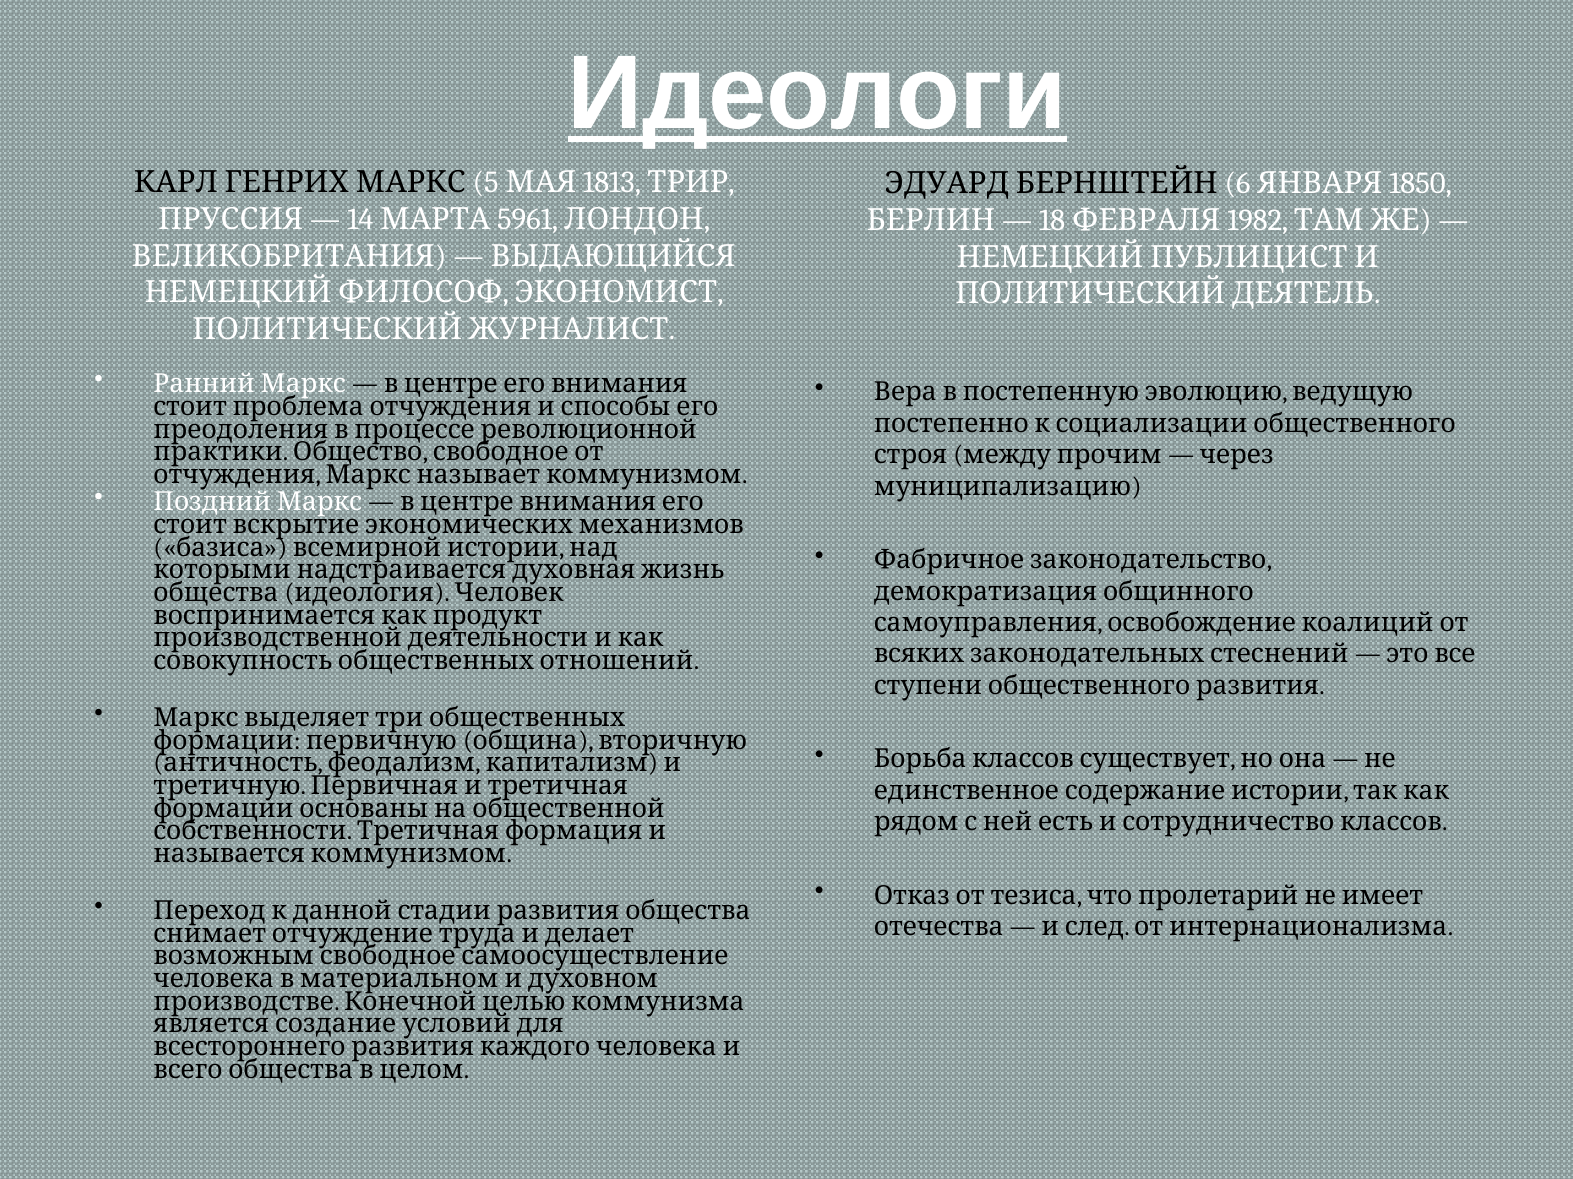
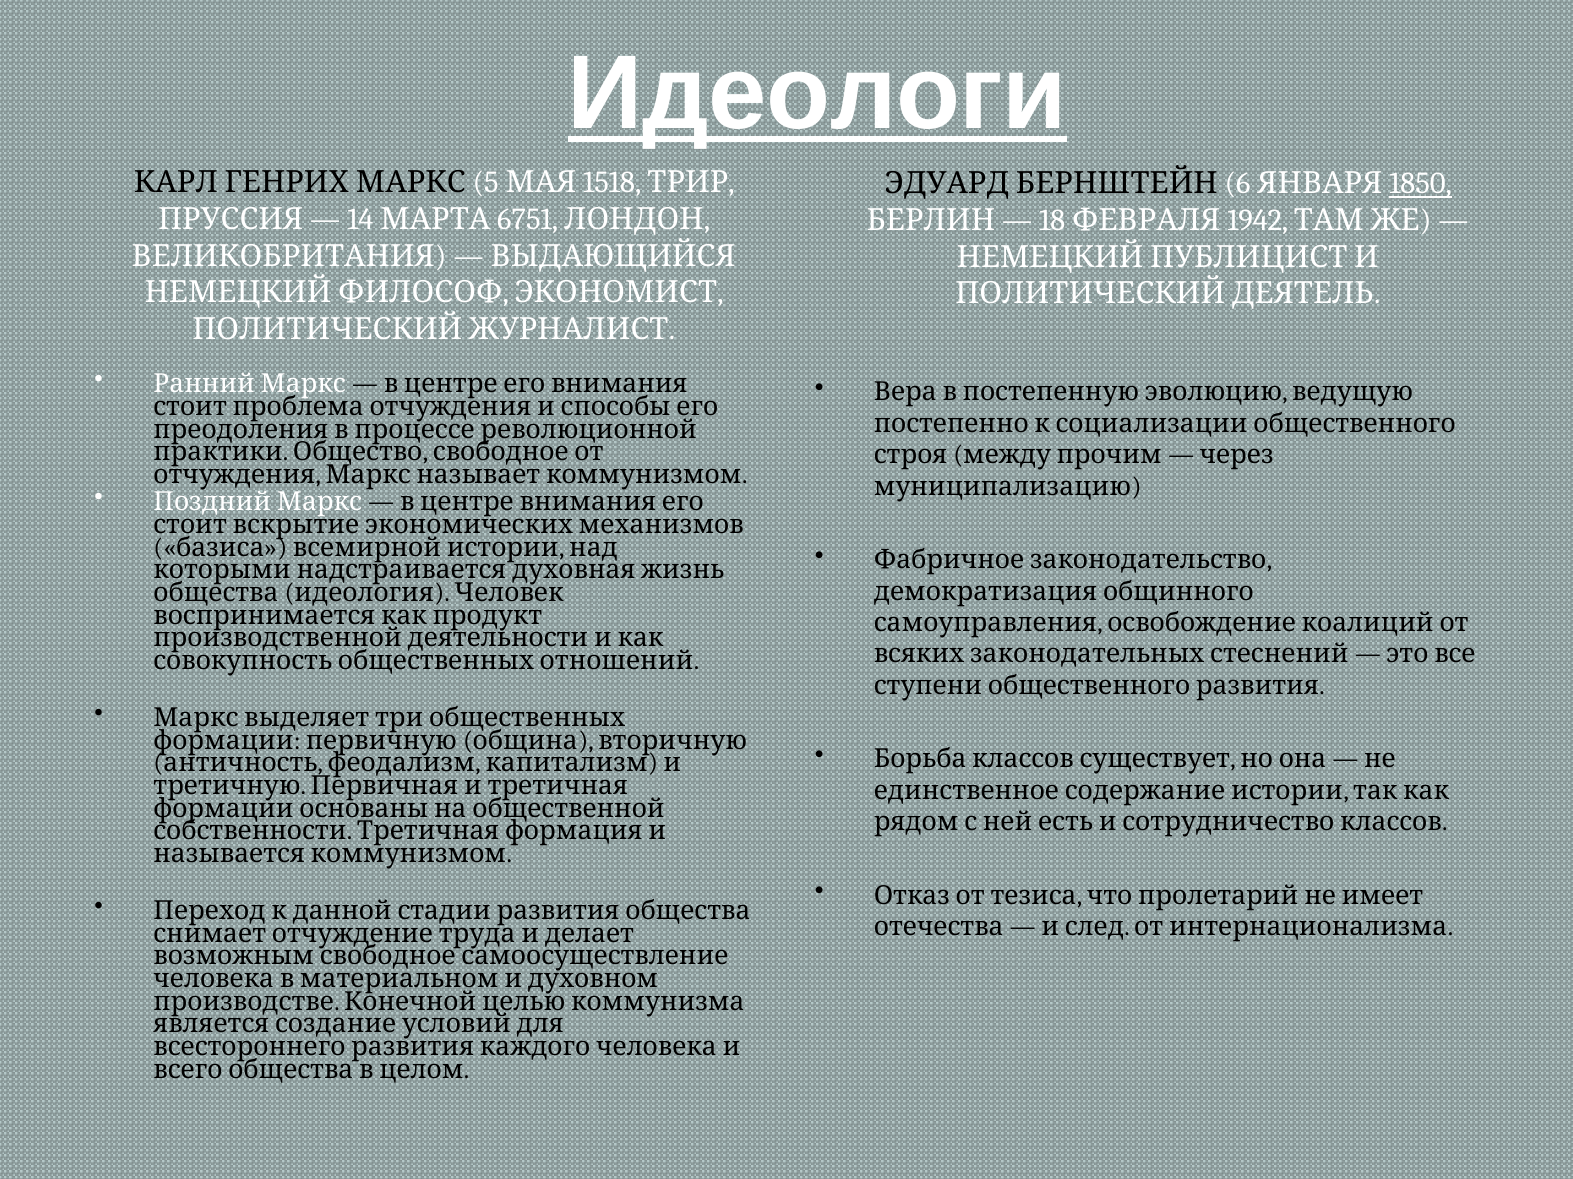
1813: 1813 -> 1518
1850 underline: none -> present
5961: 5961 -> 6751
1982: 1982 -> 1942
